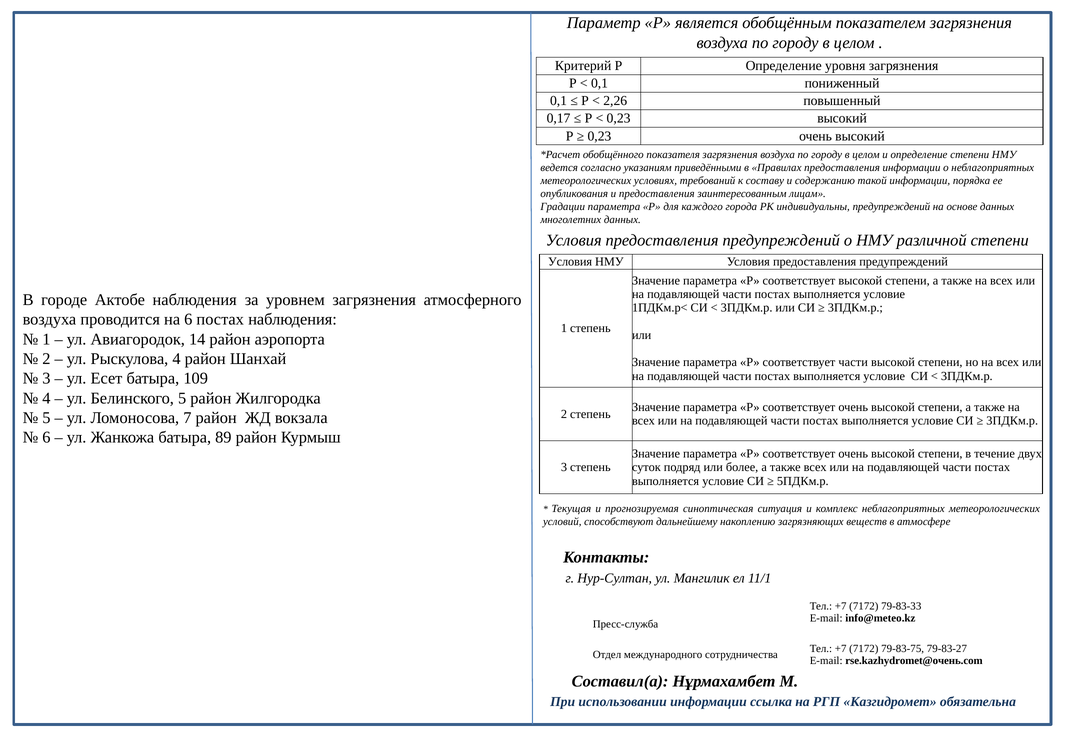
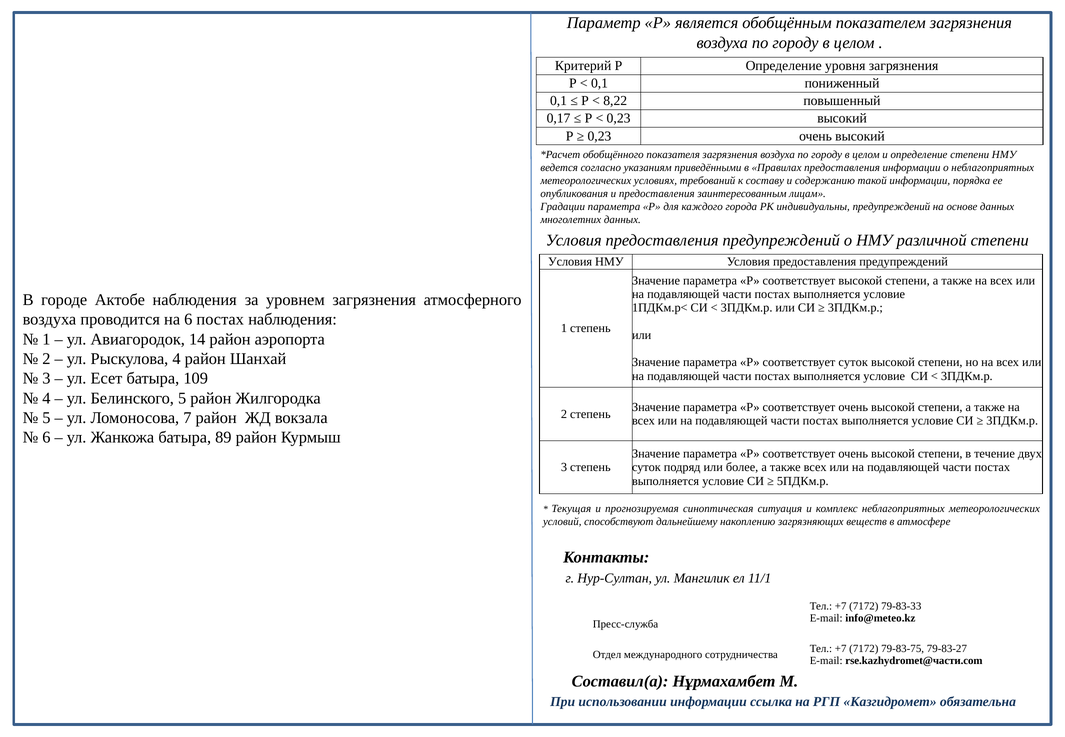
2,26: 2,26 -> 8,22
соответствует части: части -> суток
rse.kazhydromet@очень.com: rse.kazhydromet@очень.com -> rse.kazhydromet@части.com
